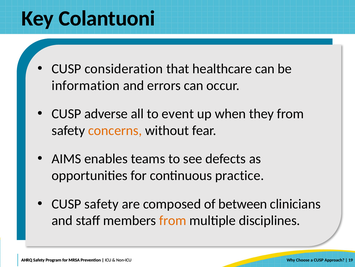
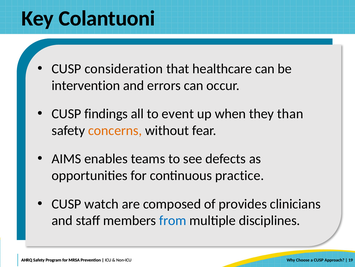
information: information -> intervention
adverse: adverse -> findings
they from: from -> than
CUSP safety: safety -> watch
between: between -> provides
from at (173, 220) colour: orange -> blue
